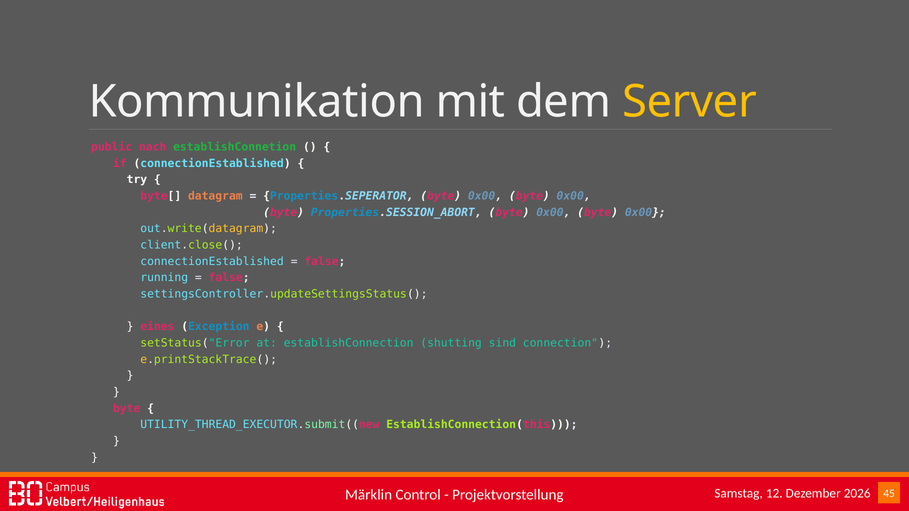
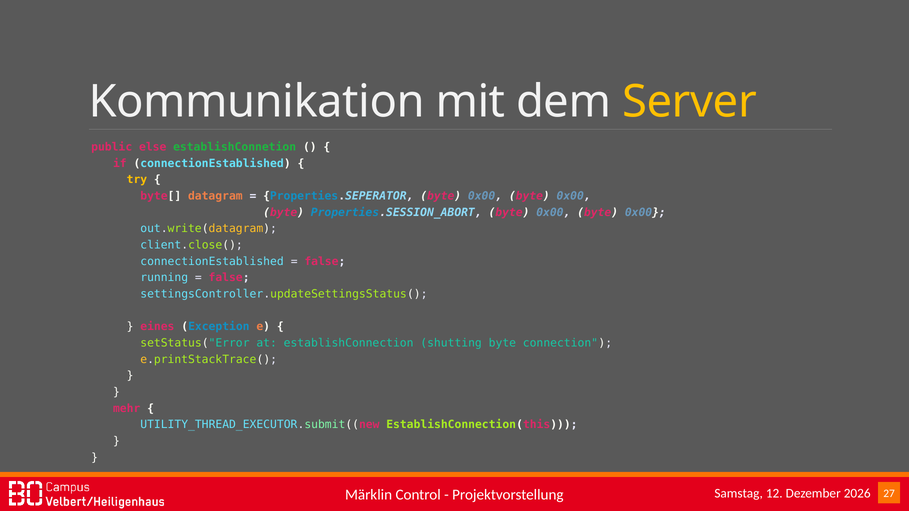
nach: nach -> else
try colour: white -> yellow
shutting sind: sind -> byte
byte at (127, 409): byte -> mehr
45: 45 -> 27
